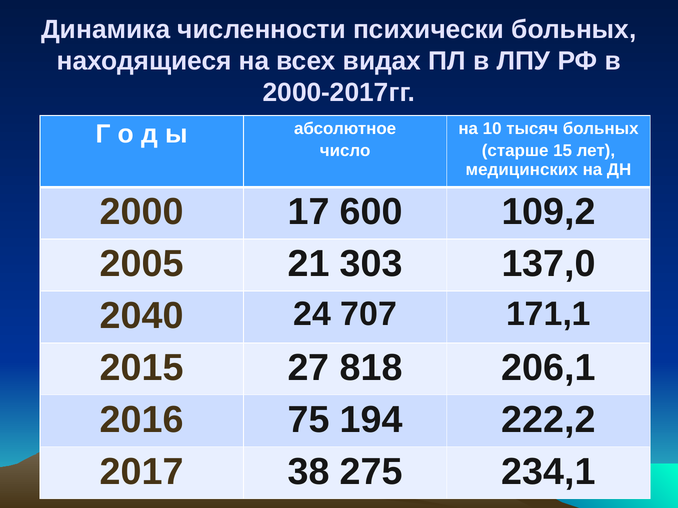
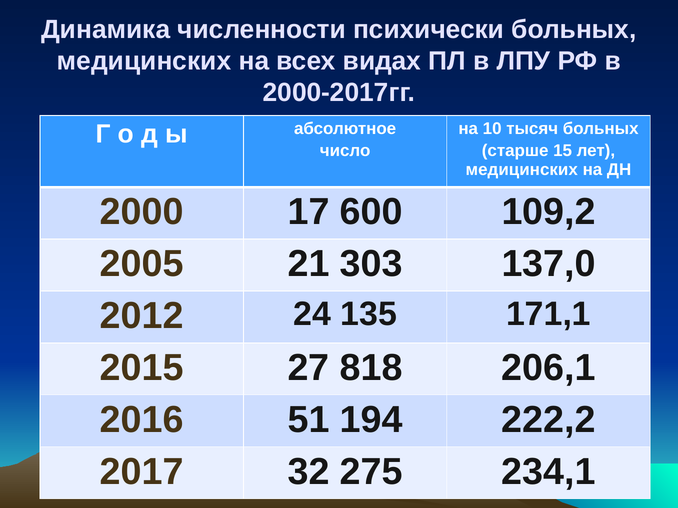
находящиеся at (144, 61): находящиеся -> медицинских
2040: 2040 -> 2012
707: 707 -> 135
75: 75 -> 51
38: 38 -> 32
